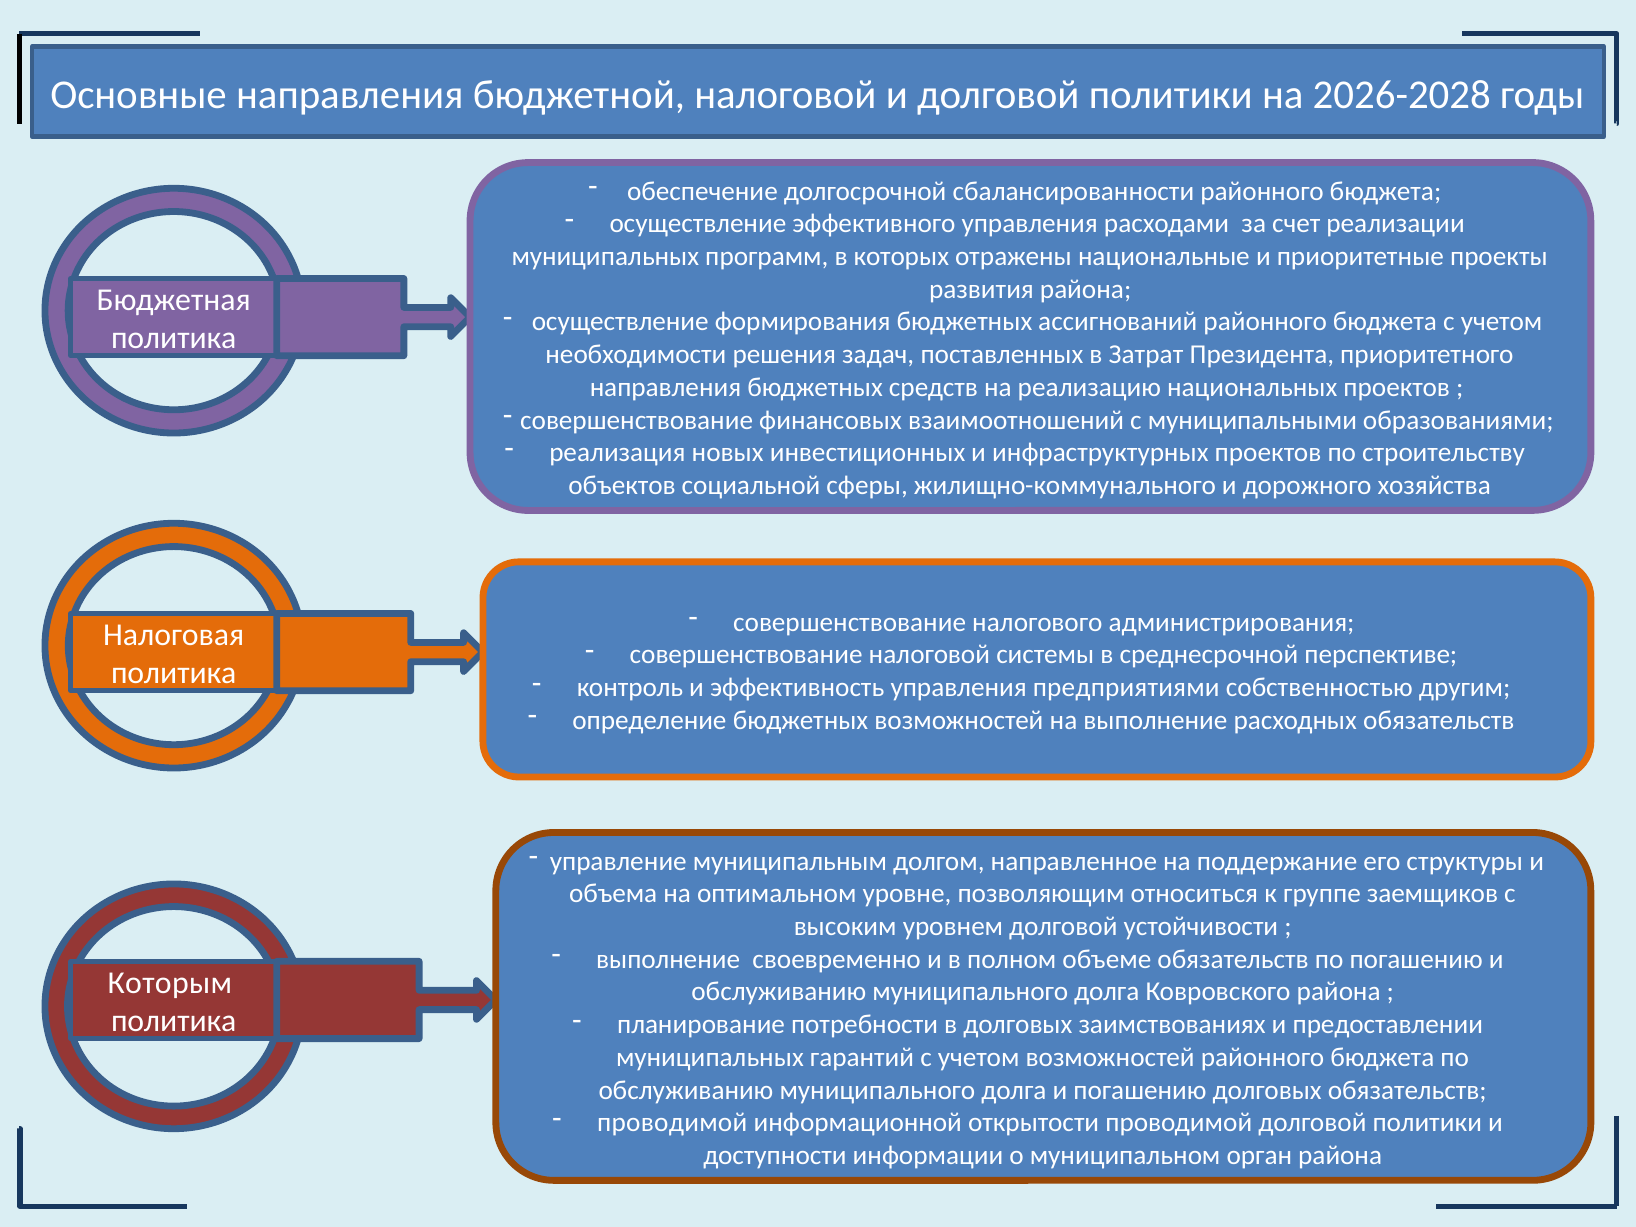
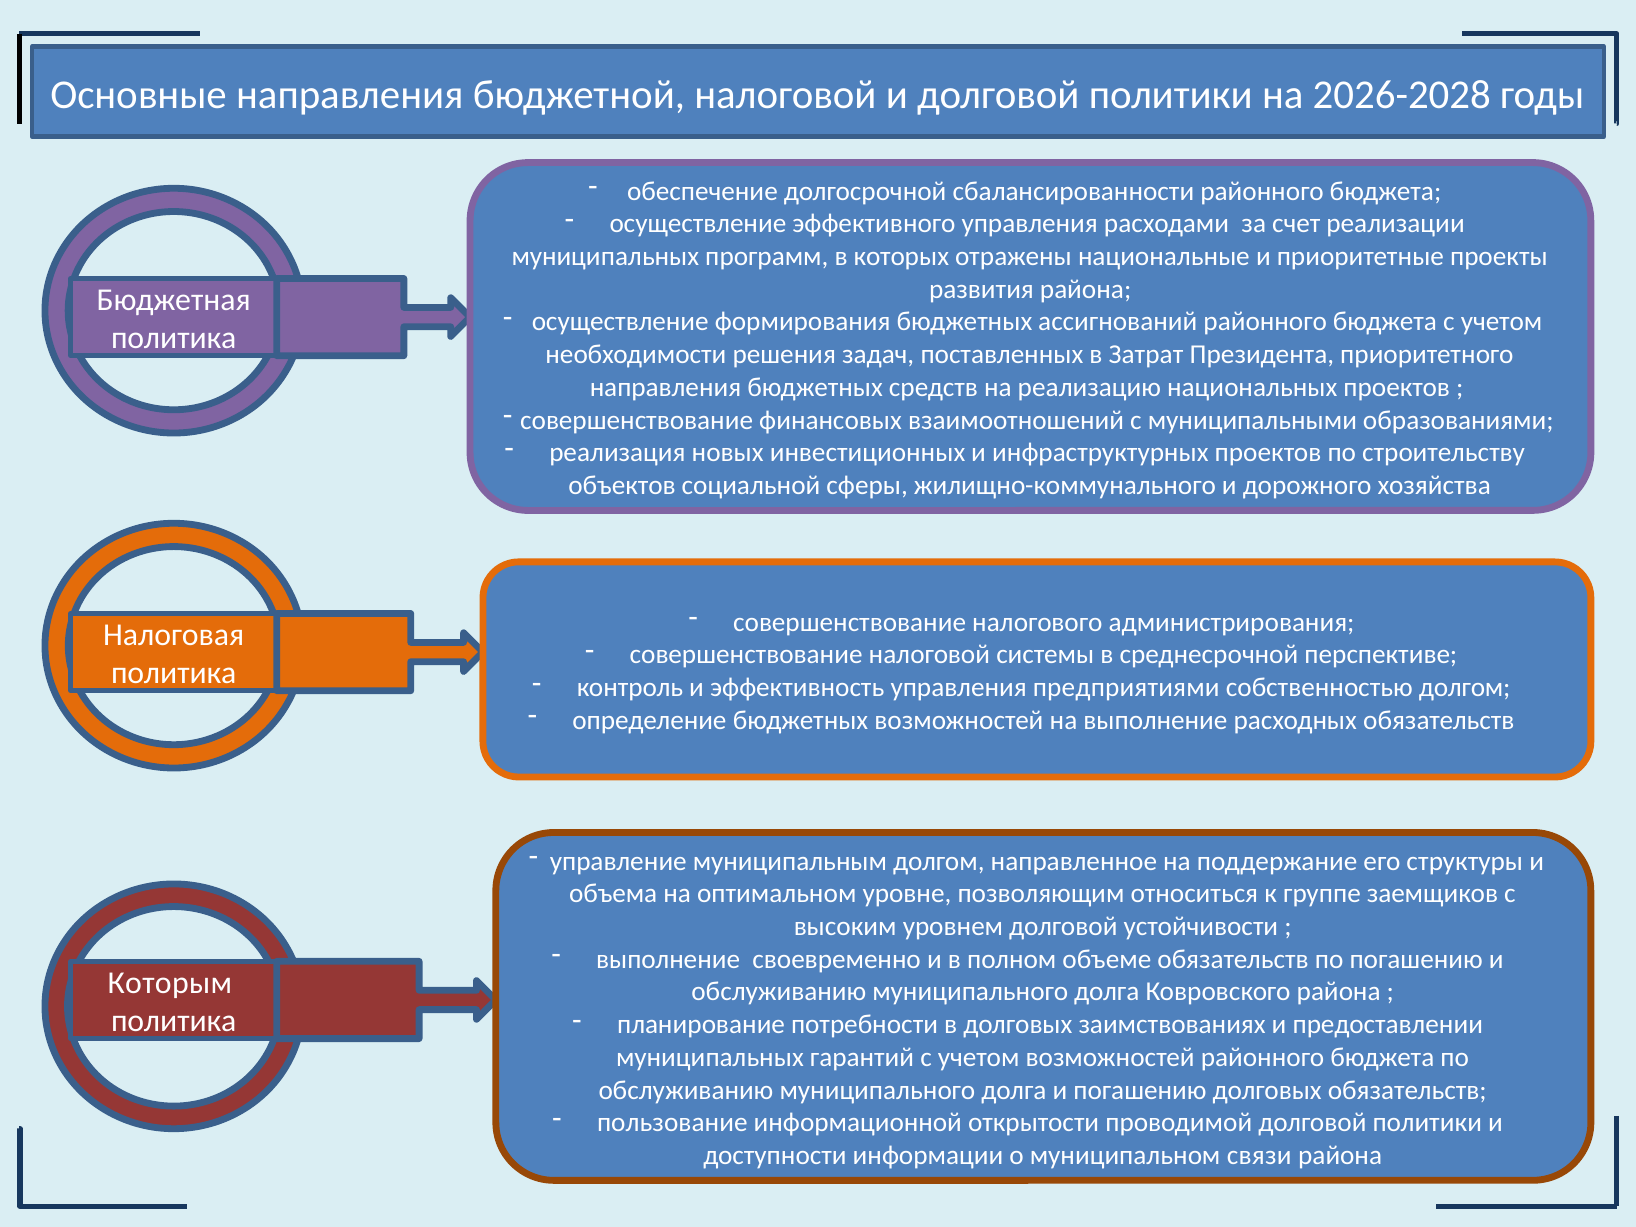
собственностью другим: другим -> долгом
проводимой at (672, 1123): проводимой -> пользование
орган: орган -> связи
